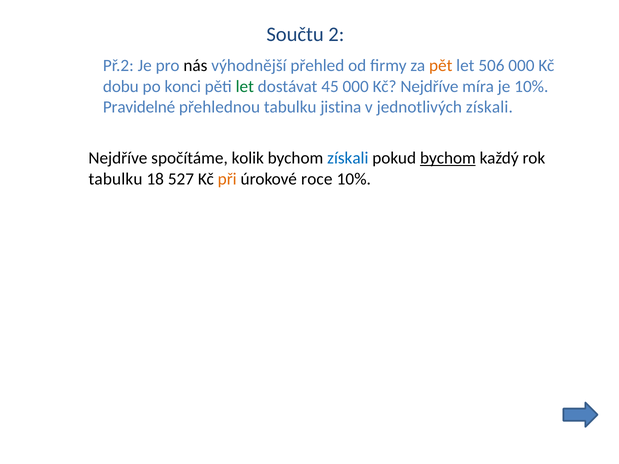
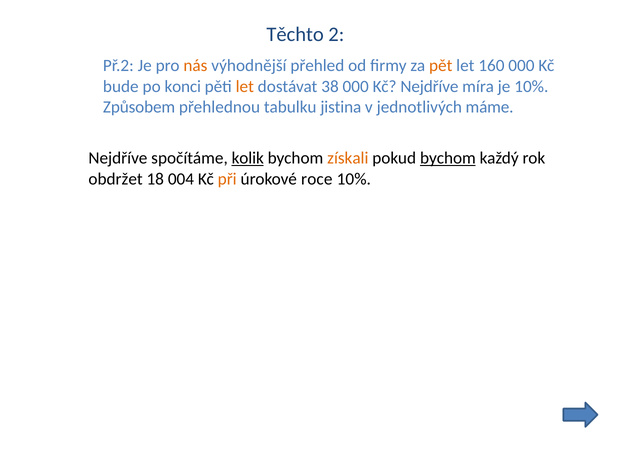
Součtu: Součtu -> Těchto
nás colour: black -> orange
506: 506 -> 160
dobu: dobu -> bude
let at (245, 86) colour: green -> orange
45: 45 -> 38
Pravidelné: Pravidelné -> Způsobem
jednotlivých získali: získali -> máme
kolik underline: none -> present
získali at (348, 158) colour: blue -> orange
tabulku at (115, 179): tabulku -> obdržet
527: 527 -> 004
